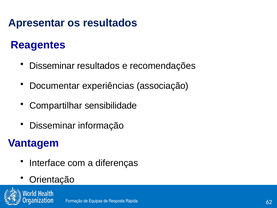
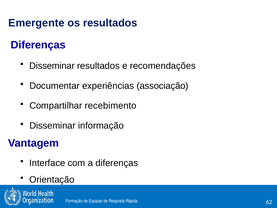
Apresentar: Apresentar -> Emergente
Reagentes at (38, 45): Reagentes -> Diferenças
sensibilidade: sensibilidade -> recebimento
